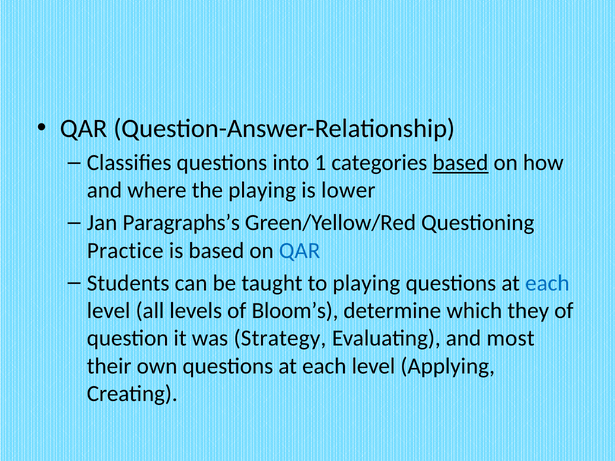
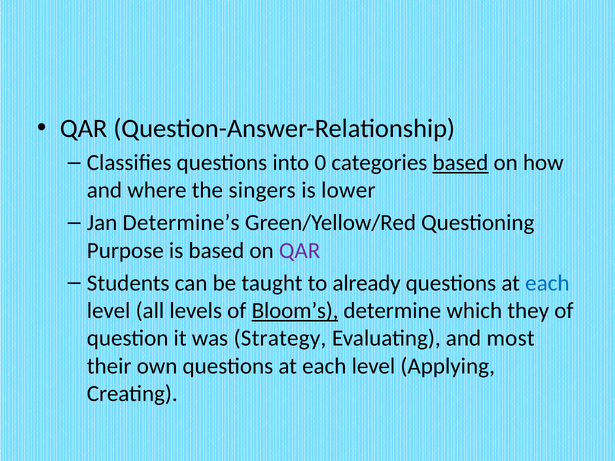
1: 1 -> 0
the playing: playing -> singers
Paragraphs’s: Paragraphs’s -> Determine’s
Practice: Practice -> Purpose
QAR at (300, 251) colour: blue -> purple
to playing: playing -> already
Bloom’s underline: none -> present
